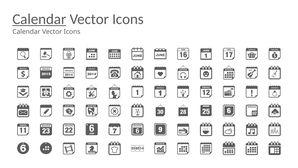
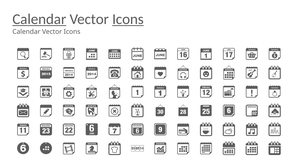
Icons at (128, 19) underline: none -> present
